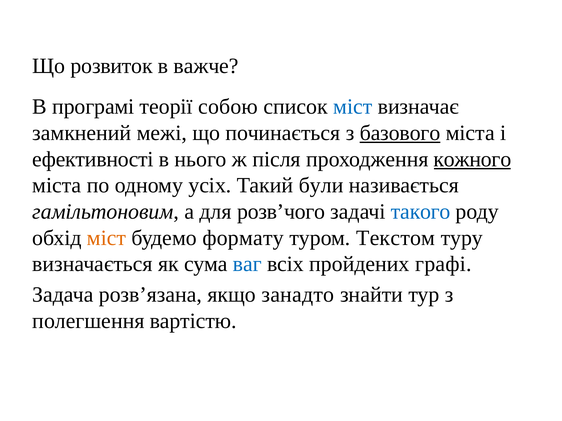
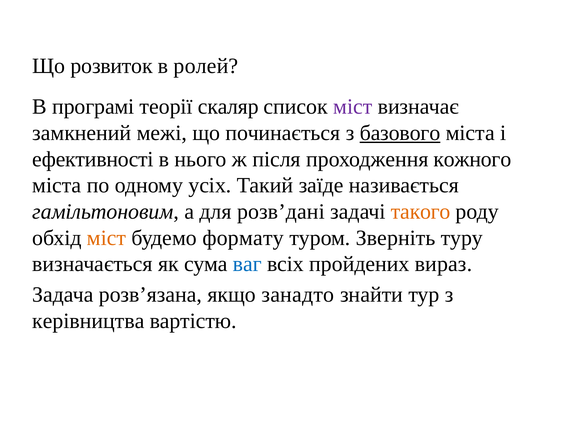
важче: важче -> ролей
собою: собою -> скаляр
міст at (353, 107) colour: blue -> purple
кожного underline: present -> none
були: були -> заїде
розв’чого: розв’чого -> розв’дані
такого colour: blue -> orange
Текстом: Текстом -> Зверніть
графі: графі -> вираз
полегшення: полегшення -> керівництва
